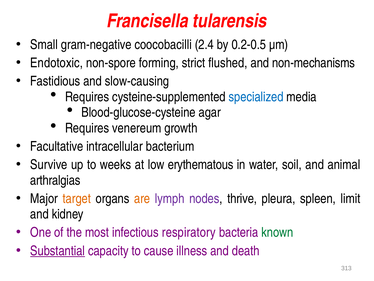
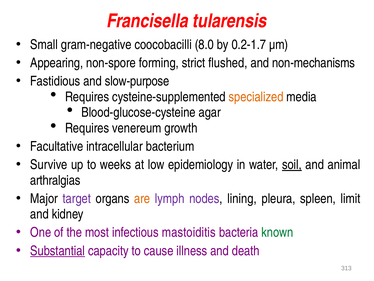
2.4: 2.4 -> 8.0
0.2-0.5: 0.2-0.5 -> 0.2-1.7
Endotoxic: Endotoxic -> Appearing
slow-causing: slow-causing -> slow-purpose
specialized colour: blue -> orange
erythematous: erythematous -> epidemiology
soil underline: none -> present
target colour: orange -> purple
thrive: thrive -> lining
respiratory: respiratory -> mastoiditis
